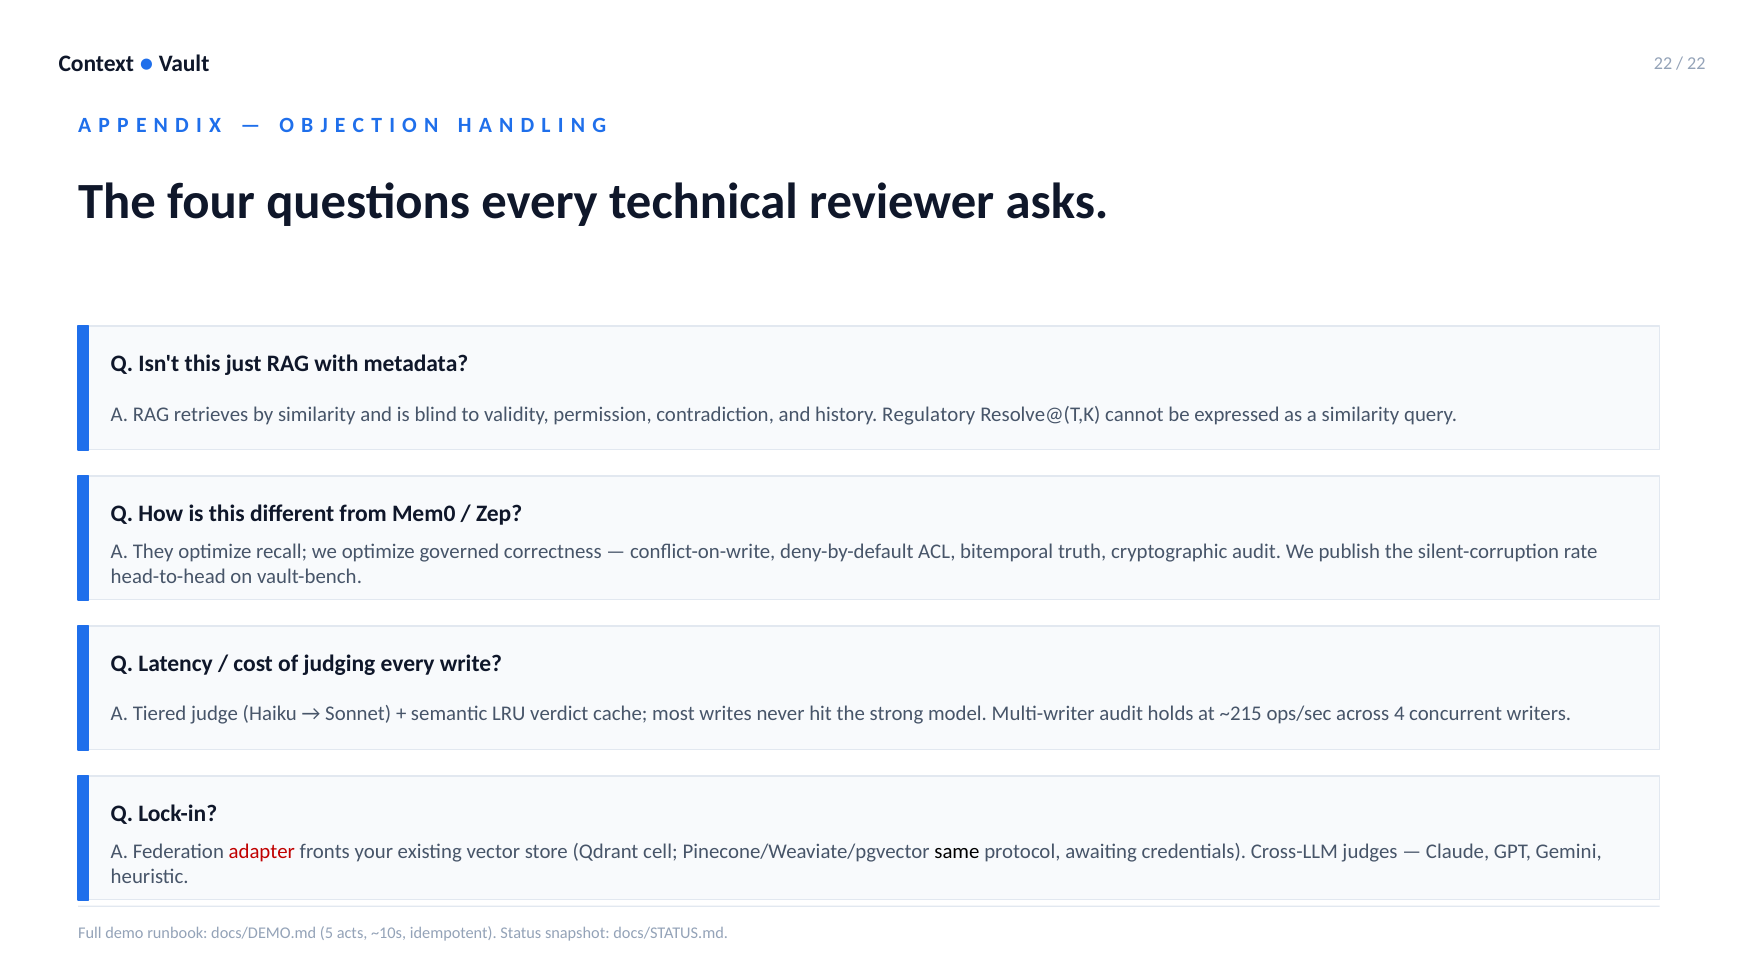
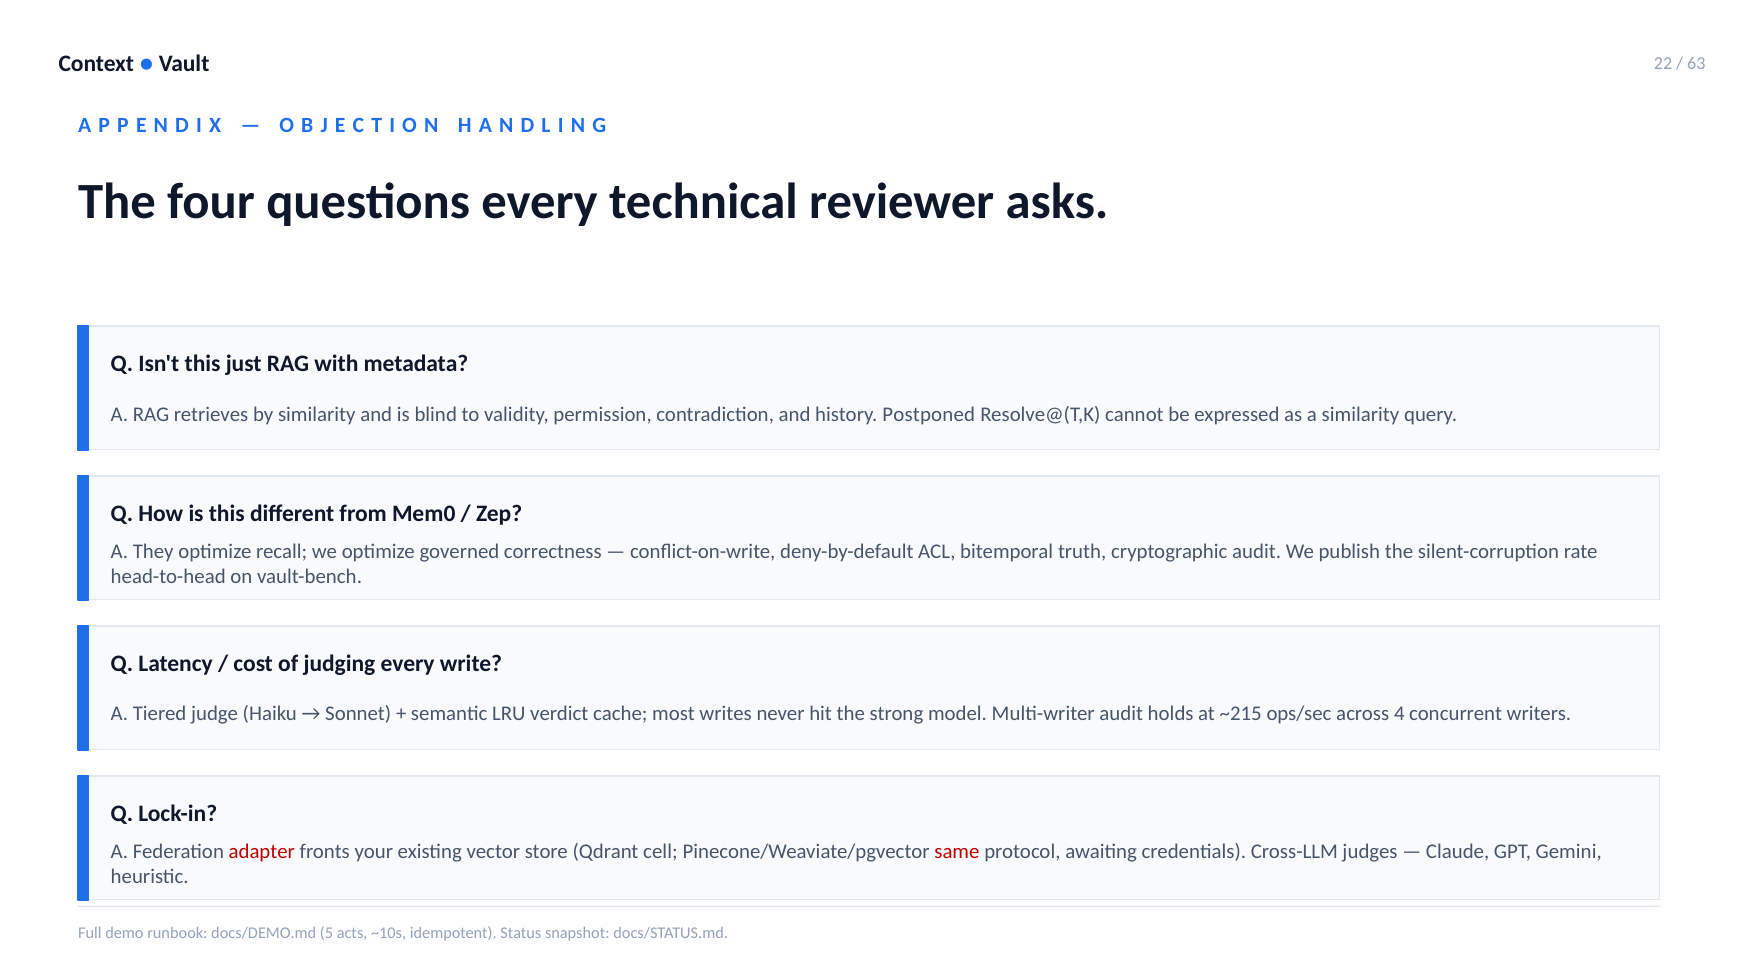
22 at (1696, 63): 22 -> 63
Regulatory: Regulatory -> Postponed
same colour: black -> red
